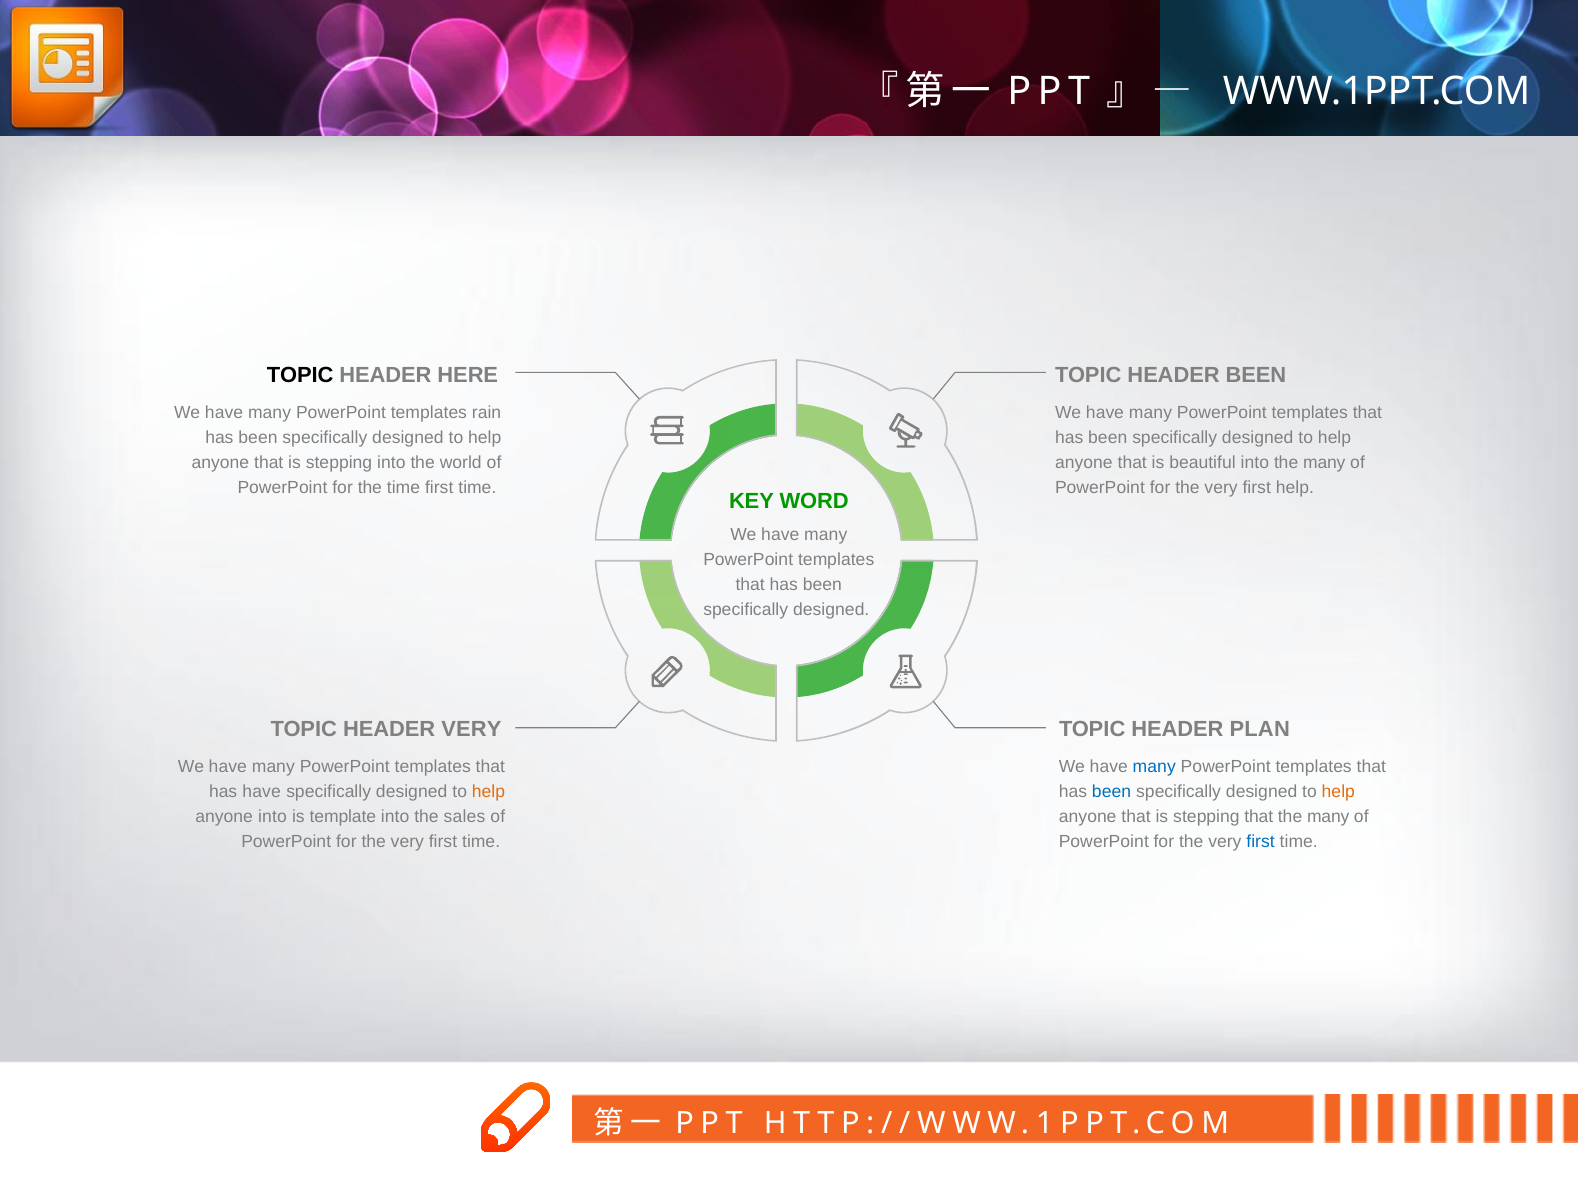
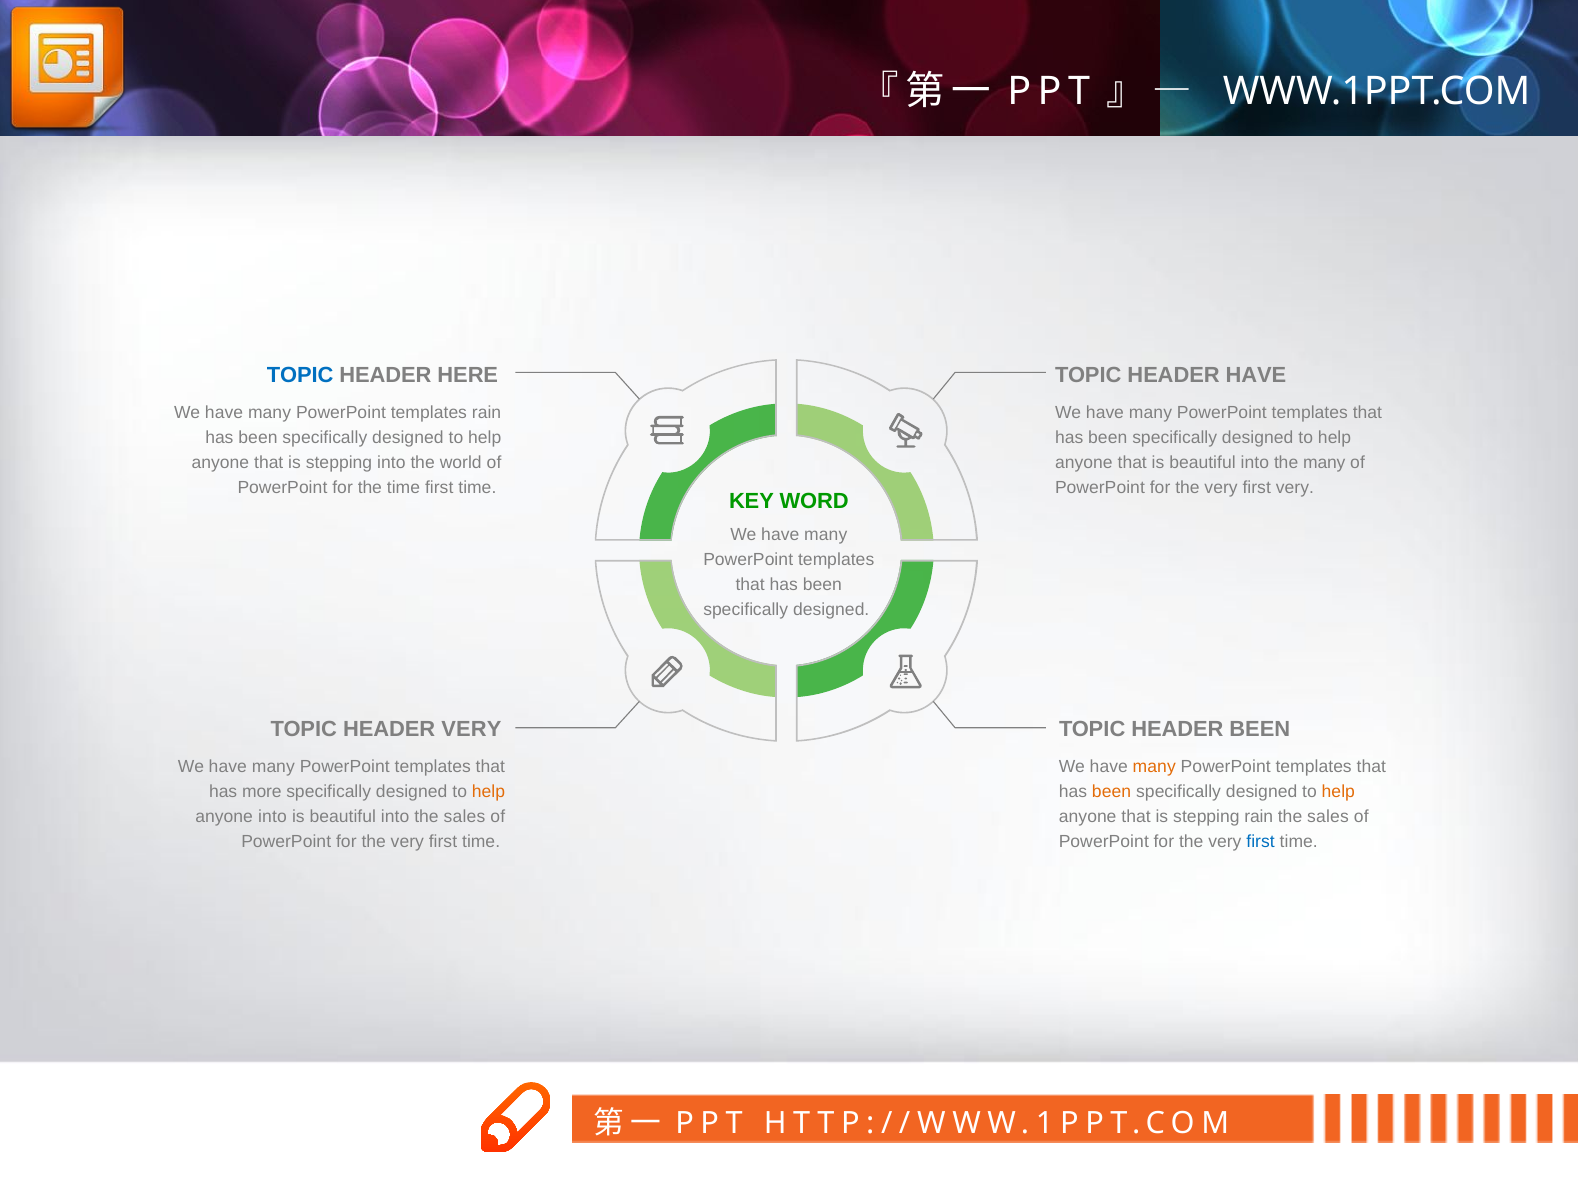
TOPIC at (300, 376) colour: black -> blue
HEADER BEEN: BEEN -> HAVE
first help: help -> very
HEADER PLAN: PLAN -> BEEN
many at (1154, 767) colour: blue -> orange
has have: have -> more
been at (1112, 792) colour: blue -> orange
template at (343, 817): template -> beautiful
stepping that: that -> rain
many at (1328, 817): many -> sales
